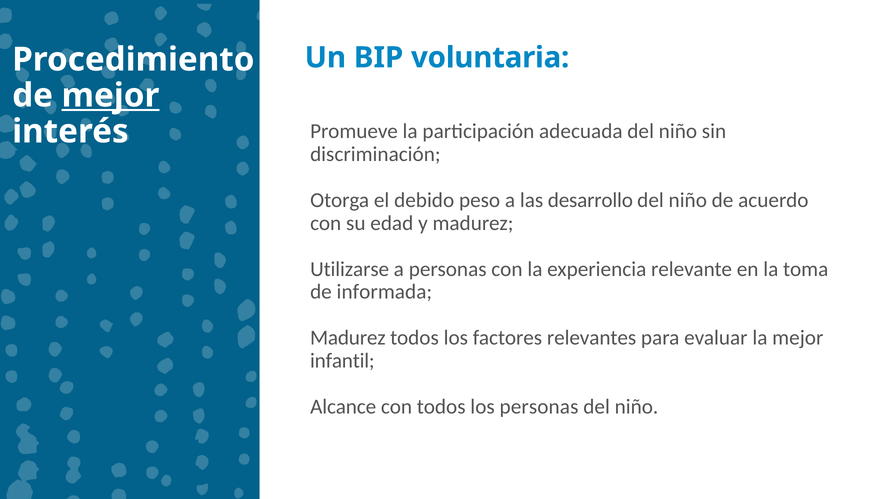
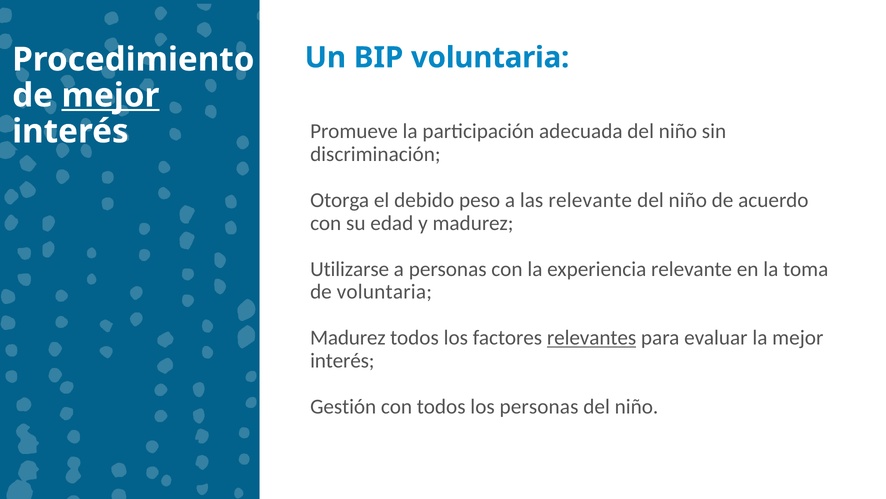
las desarrollo: desarrollo -> relevante
de informada: informada -> voluntaria
relevantes underline: none -> present
infantil at (342, 360): infantil -> interés
Alcance: Alcance -> Gestión
